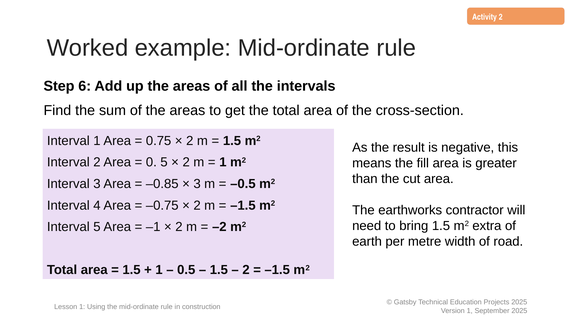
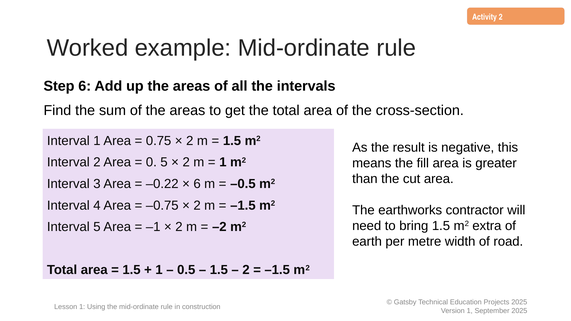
–0.85: –0.85 -> –0.22
3 at (197, 184): 3 -> 6
